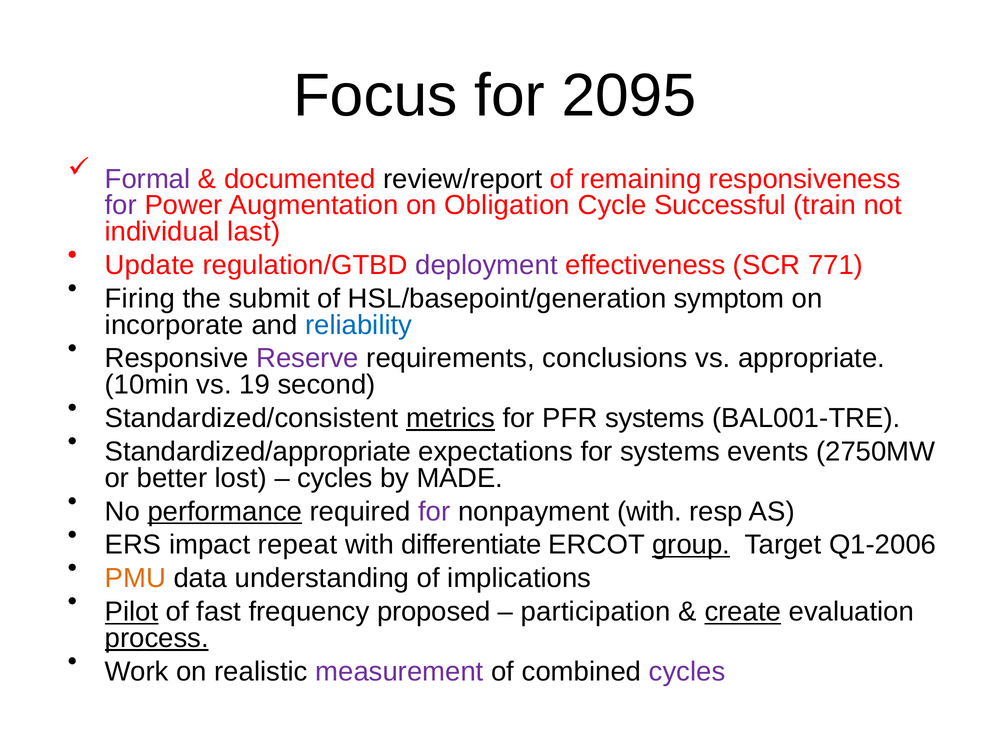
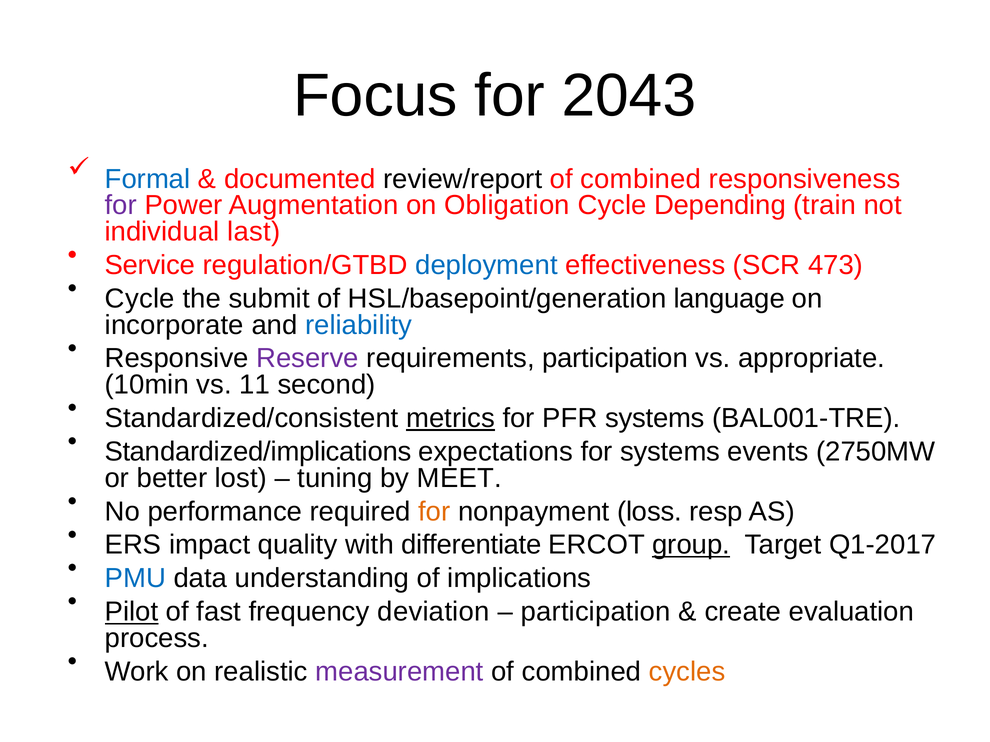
2095: 2095 -> 2043
Formal colour: purple -> blue
remaining at (641, 179): remaining -> combined
Successful: Successful -> Depending
Update: Update -> Service
deployment colour: purple -> blue
771: 771 -> 473
Firing at (140, 299): Firing -> Cycle
symptom: symptom -> language
requirements conclusions: conclusions -> participation
19: 19 -> 11
Standardized/appropriate: Standardized/appropriate -> Standardized/implications
cycles at (335, 478): cycles -> tuning
MADE: MADE -> MEET
performance underline: present -> none
for at (434, 512) colour: purple -> orange
nonpayment with: with -> loss
repeat: repeat -> quality
Q1-2006: Q1-2006 -> Q1-2017
PMU colour: orange -> blue
proposed: proposed -> deviation
create underline: present -> none
process underline: present -> none
cycles at (687, 672) colour: purple -> orange
